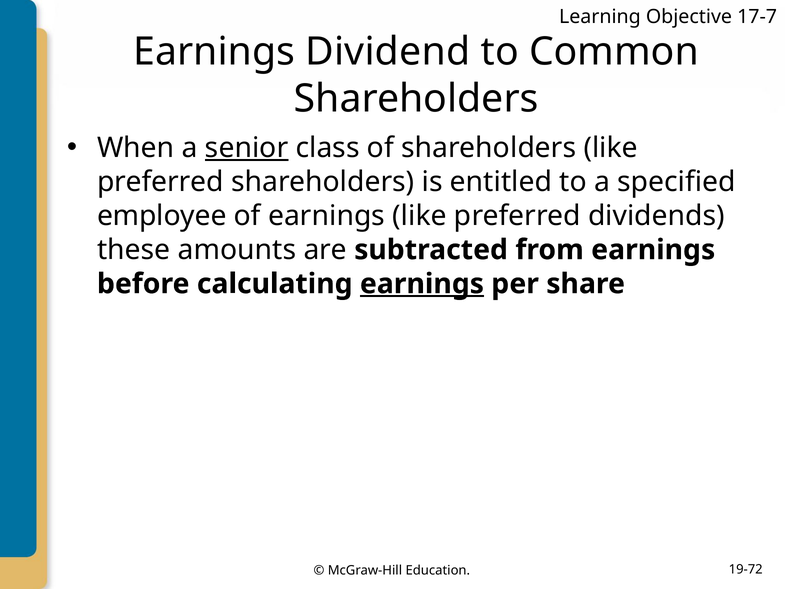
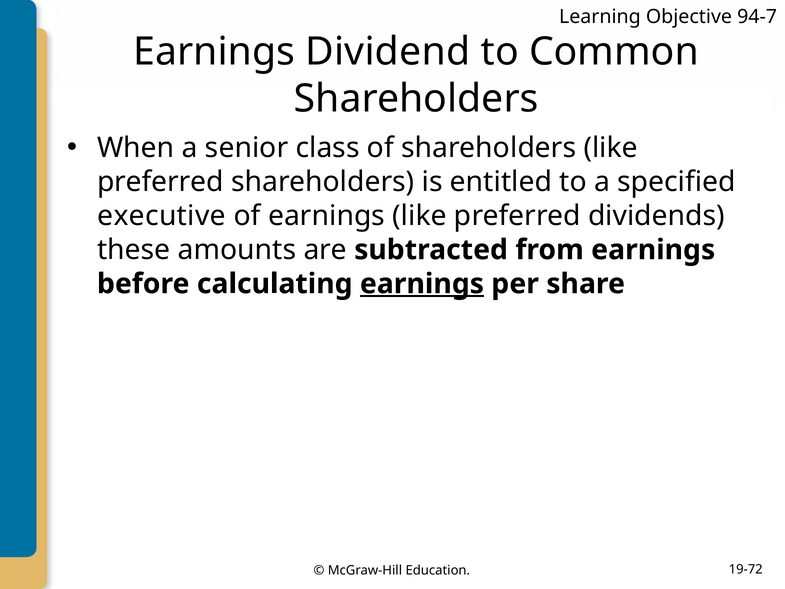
17-7: 17-7 -> 94-7
senior underline: present -> none
employee: employee -> executive
